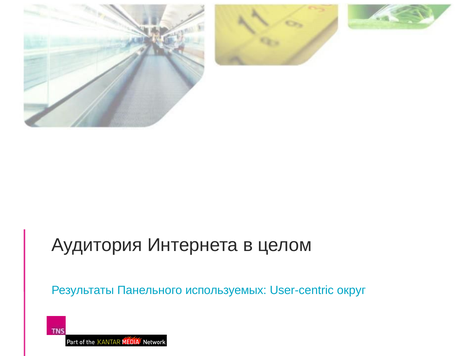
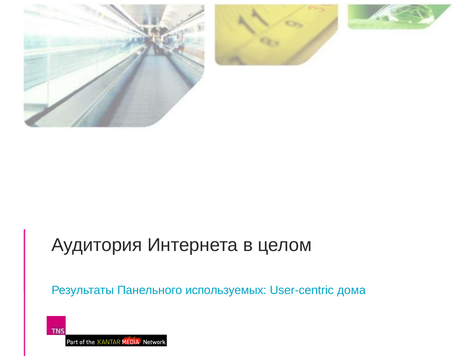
округ: округ -> дома
